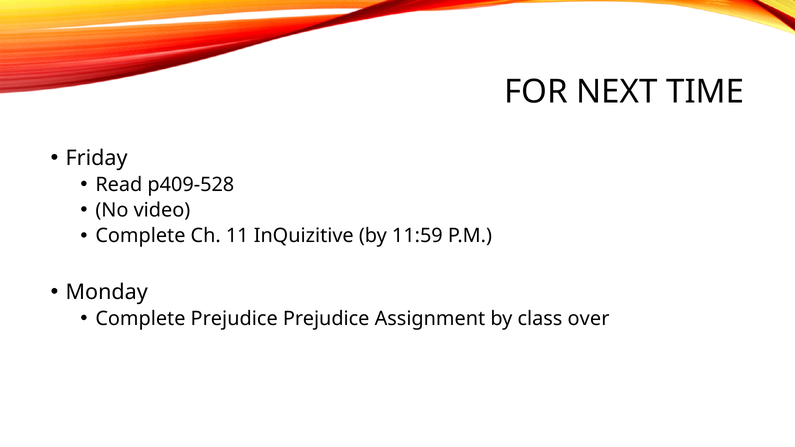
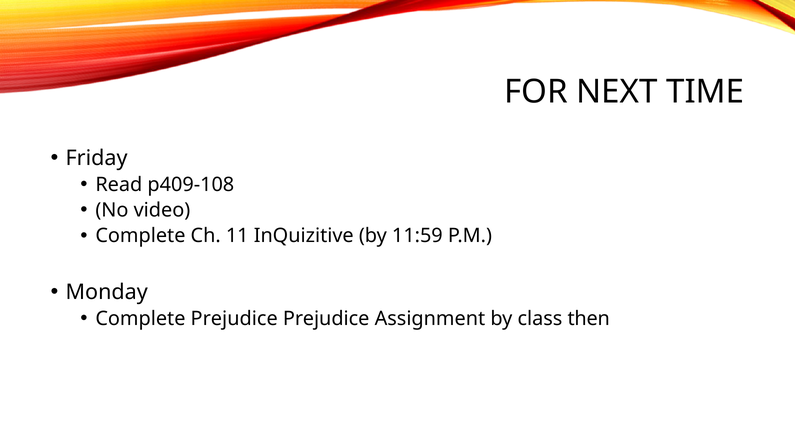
p409-528: p409-528 -> p409-108
over: over -> then
